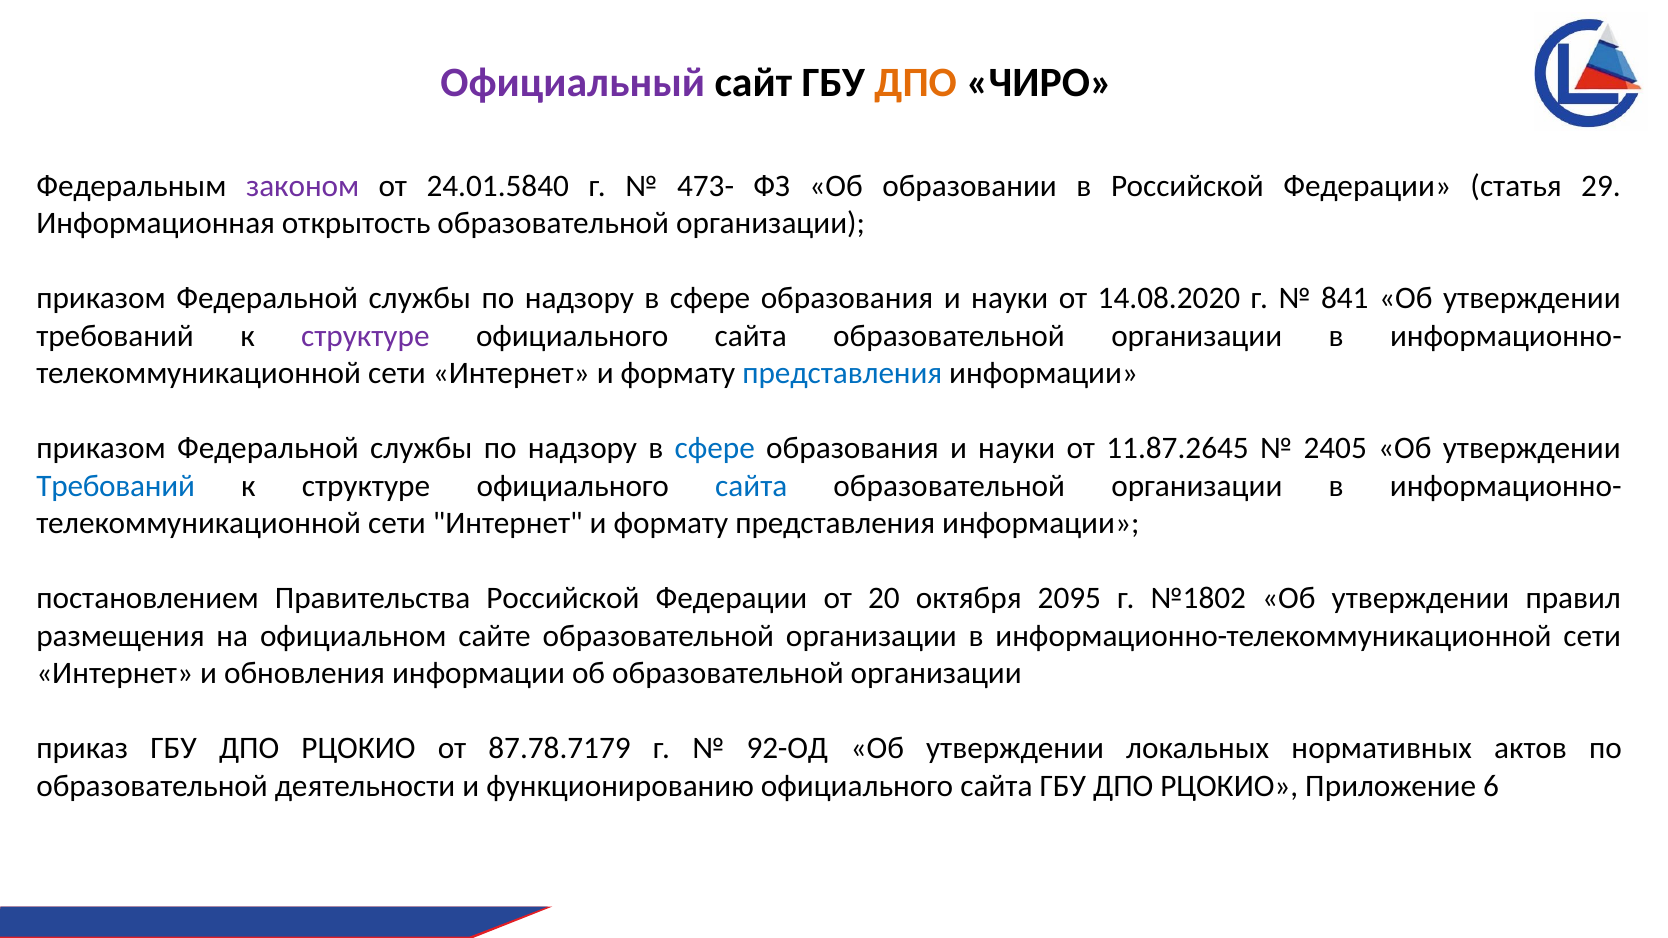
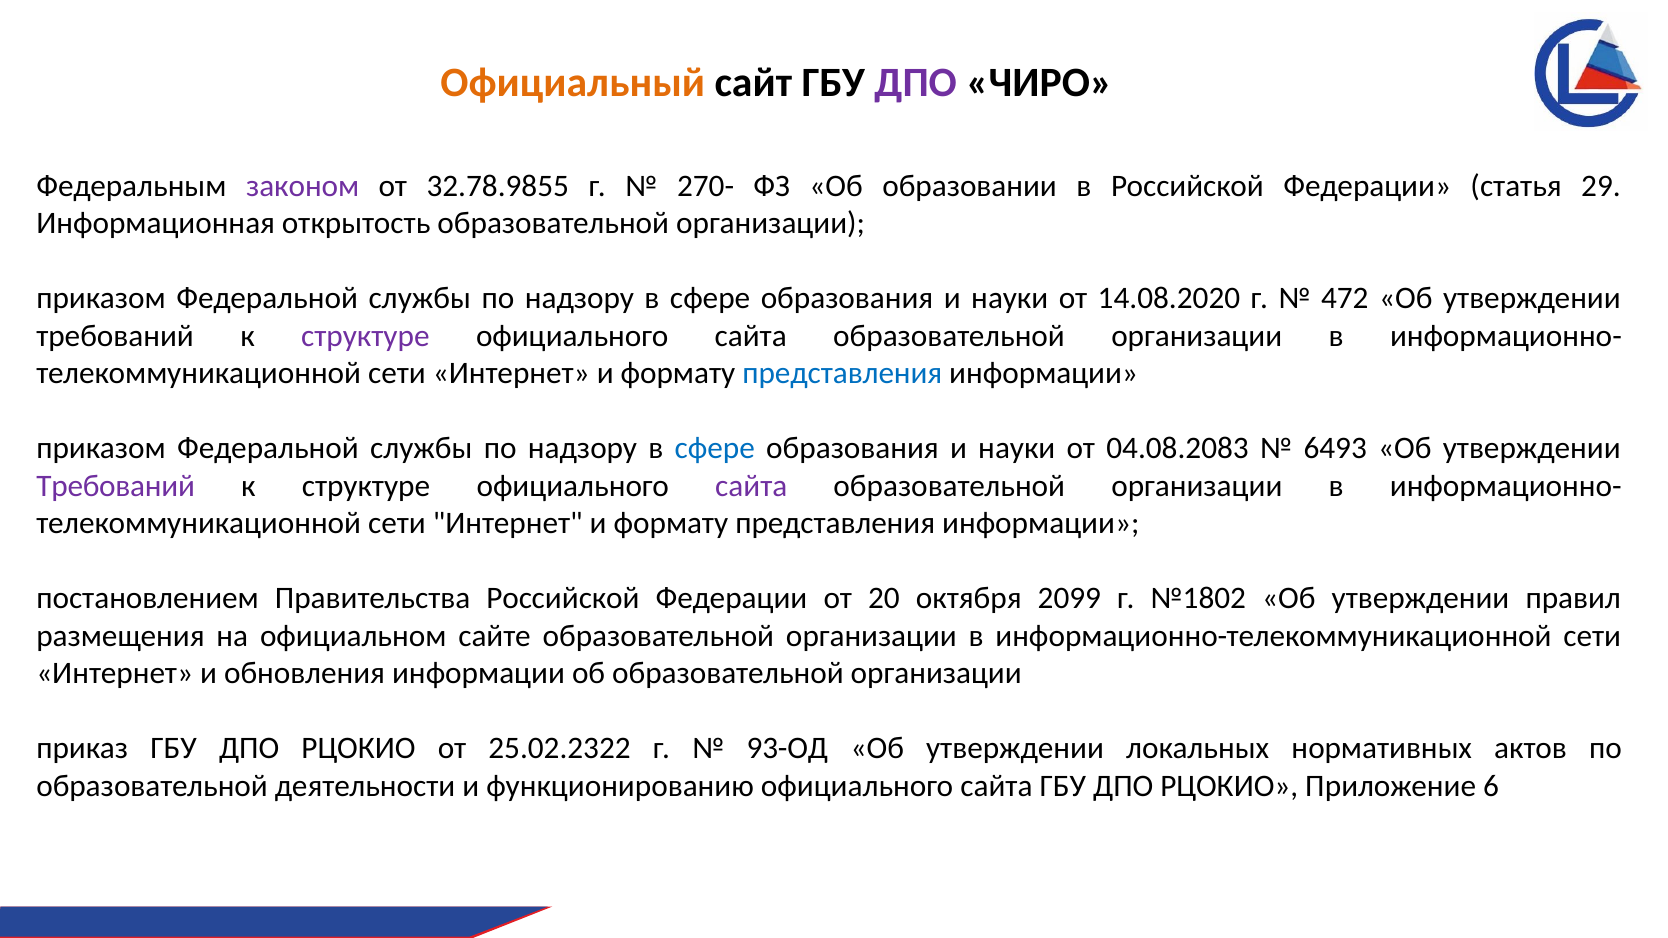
Официальный colour: purple -> orange
ДПО at (916, 83) colour: orange -> purple
24.01.5840: 24.01.5840 -> 32.78.9855
473-: 473- -> 270-
841: 841 -> 472
11.87.2645: 11.87.2645 -> 04.08.2083
2405: 2405 -> 6493
Требований at (116, 486) colour: blue -> purple
сайта at (751, 486) colour: blue -> purple
2095: 2095 -> 2099
87.78.7179: 87.78.7179 -> 25.02.2322
92-ОД: 92-ОД -> 93-ОД
